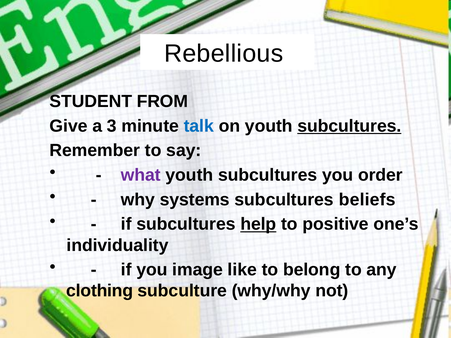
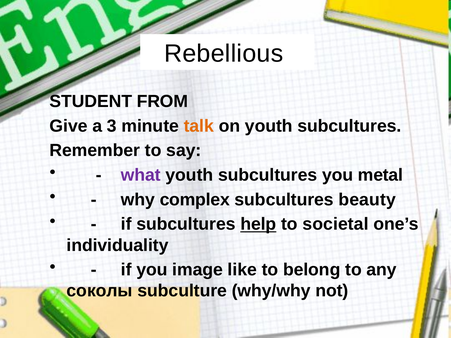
talk colour: blue -> orange
subcultures at (349, 126) underline: present -> none
order: order -> metal
systems: systems -> complex
beliefs: beliefs -> beauty
positive: positive -> societal
clothing: clothing -> cоколы
